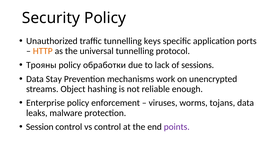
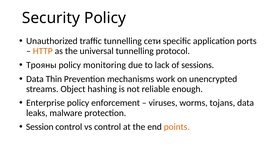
keys: keys -> сети
обработки: обработки -> monitoring
Stay: Stay -> Thin
points colour: purple -> orange
